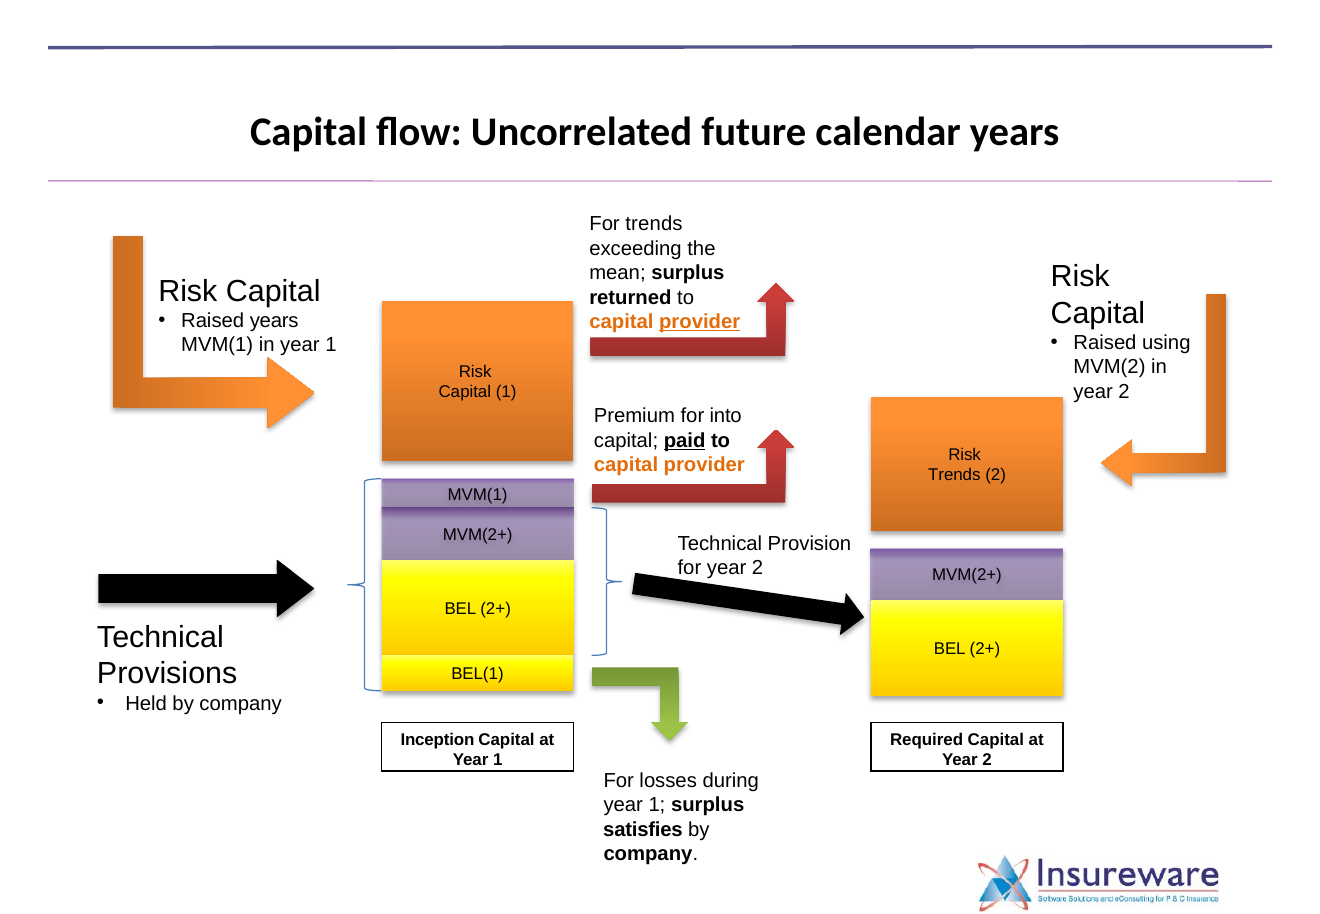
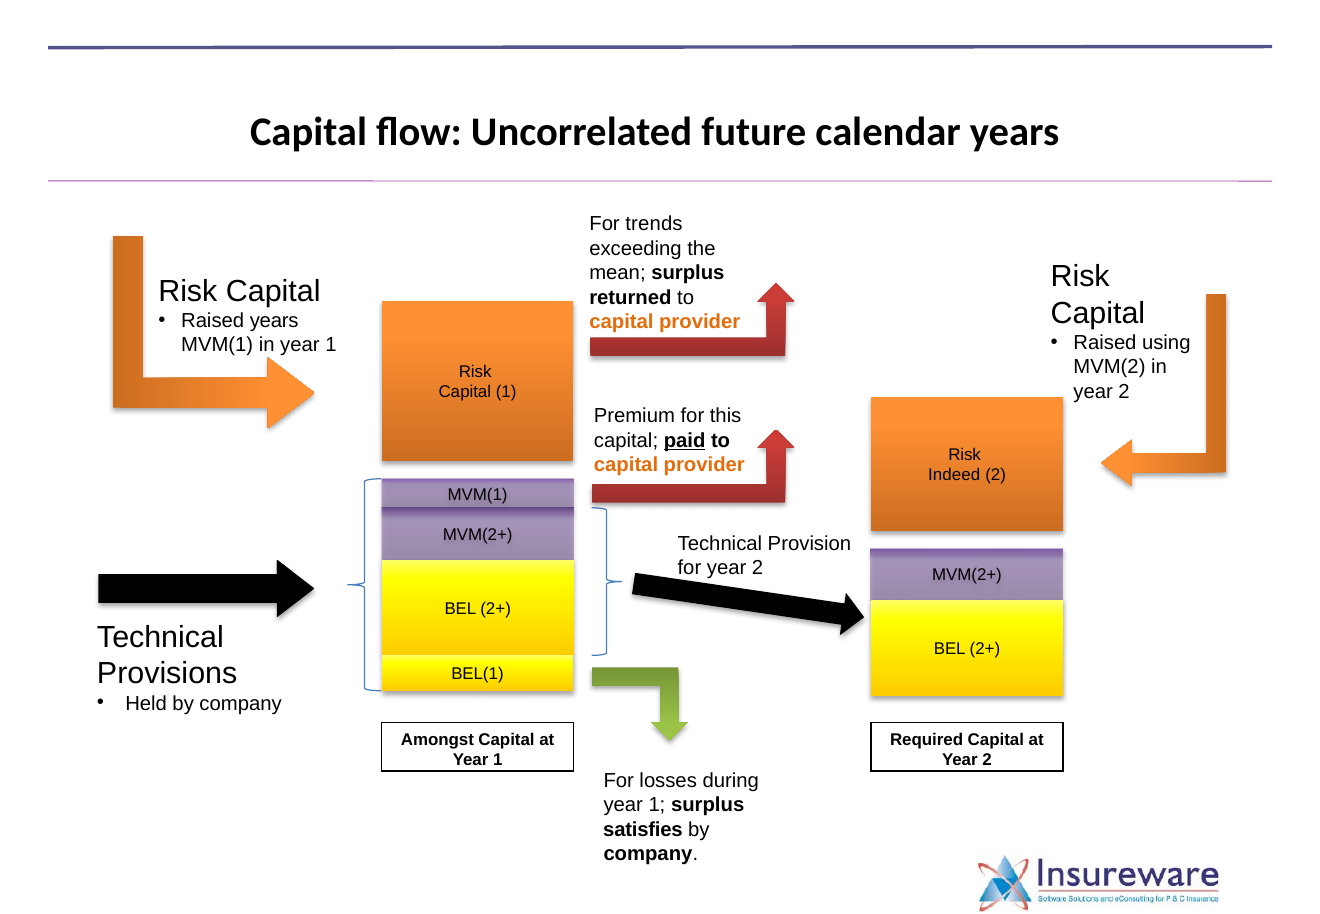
provider at (700, 322) underline: present -> none
into: into -> this
Trends at (954, 475): Trends -> Indeed
Inception: Inception -> Amongst
